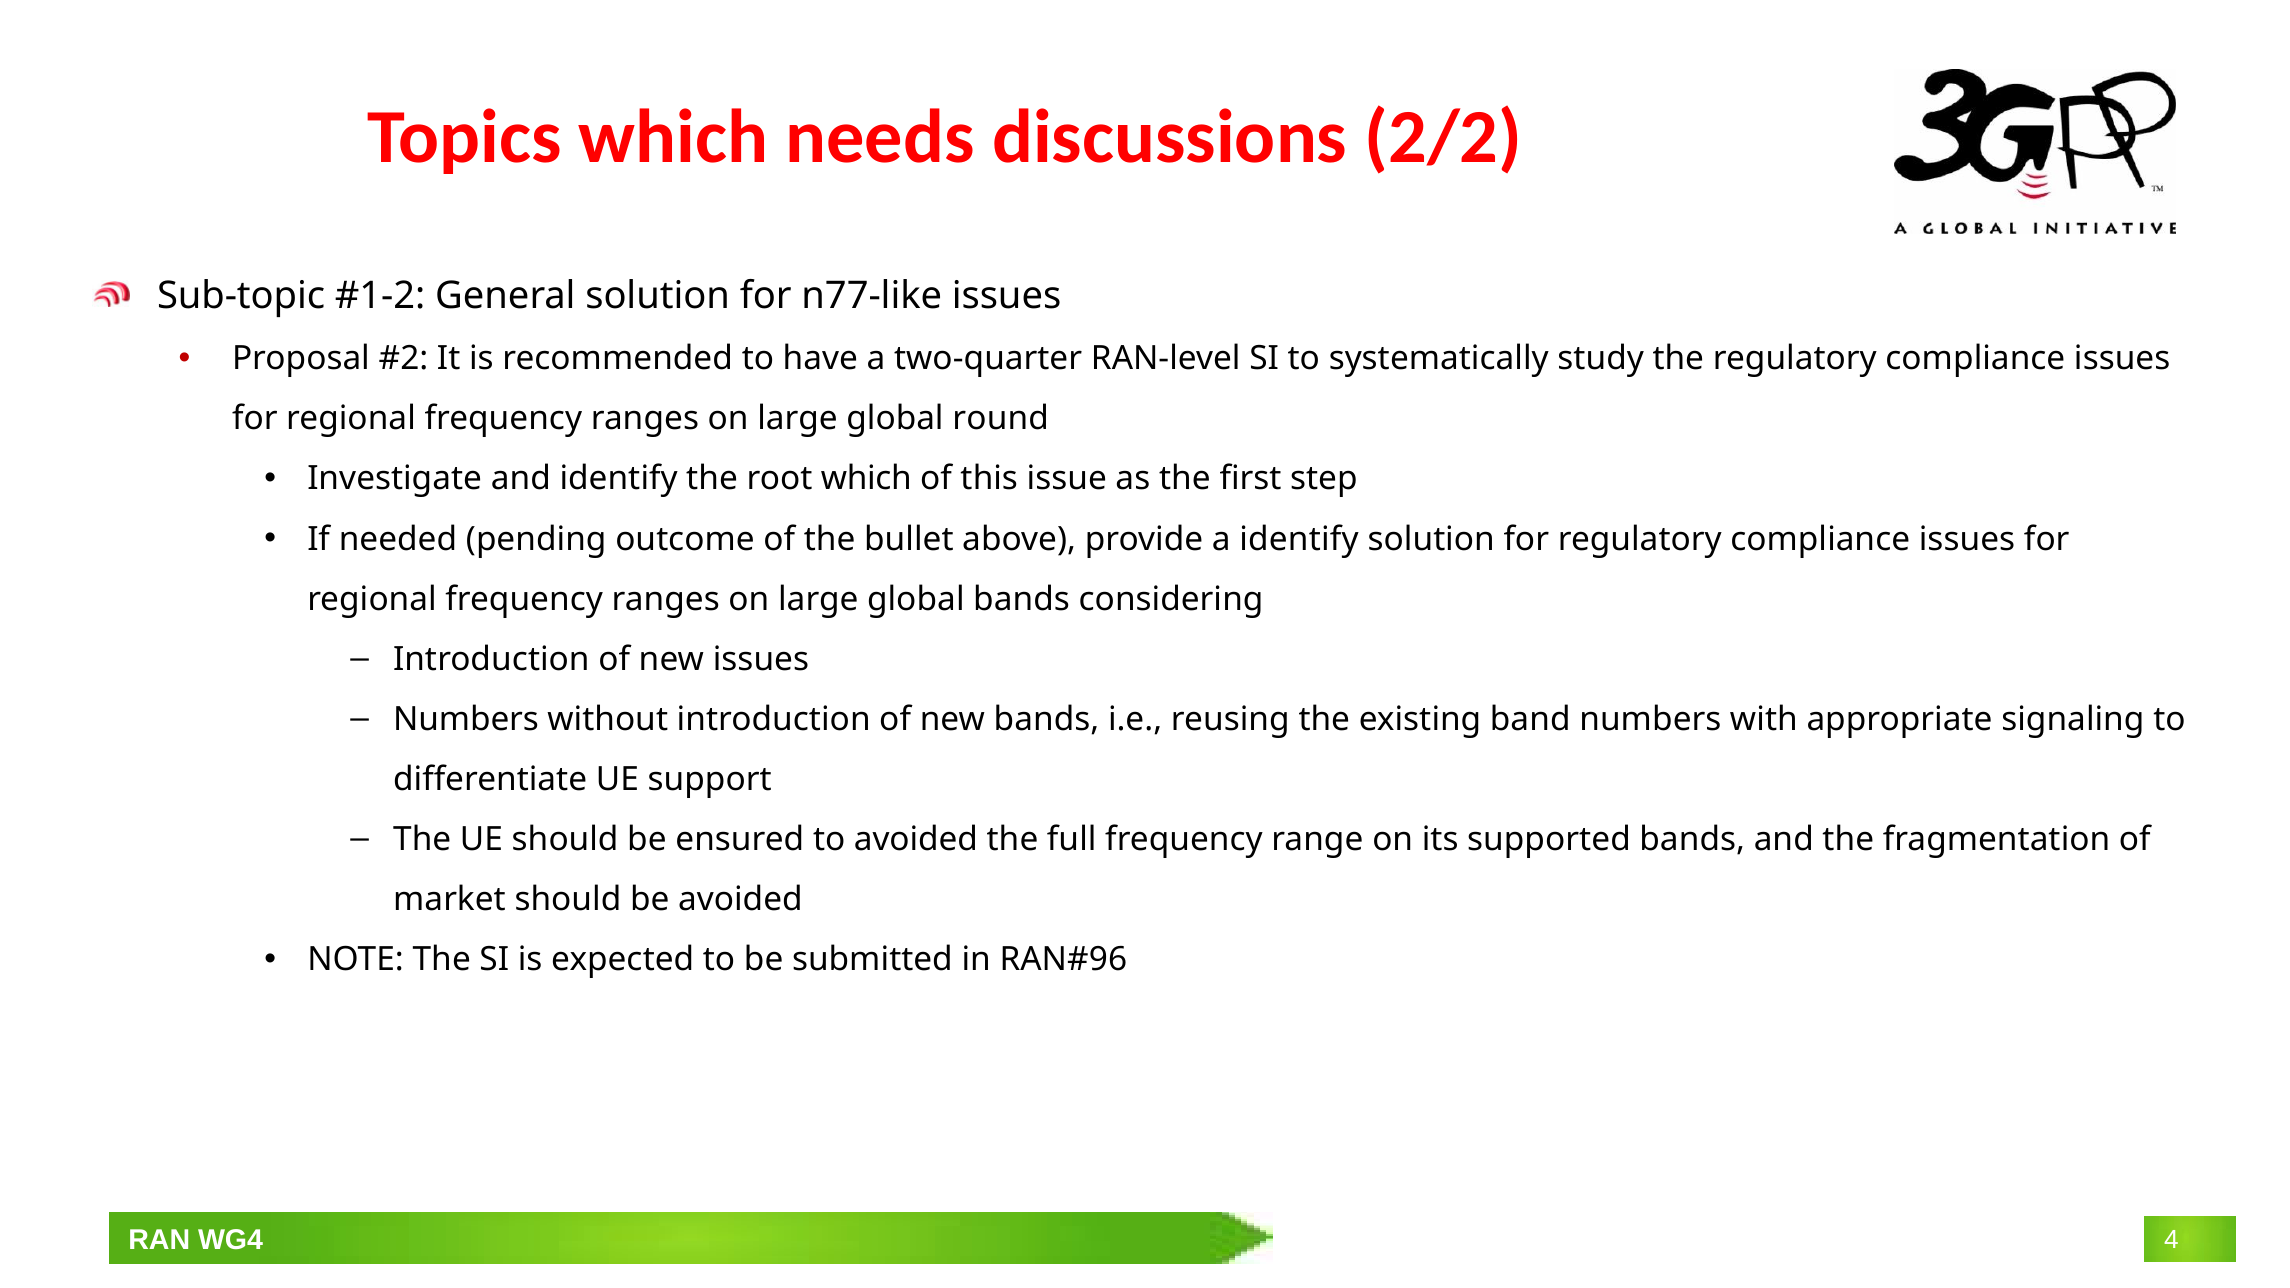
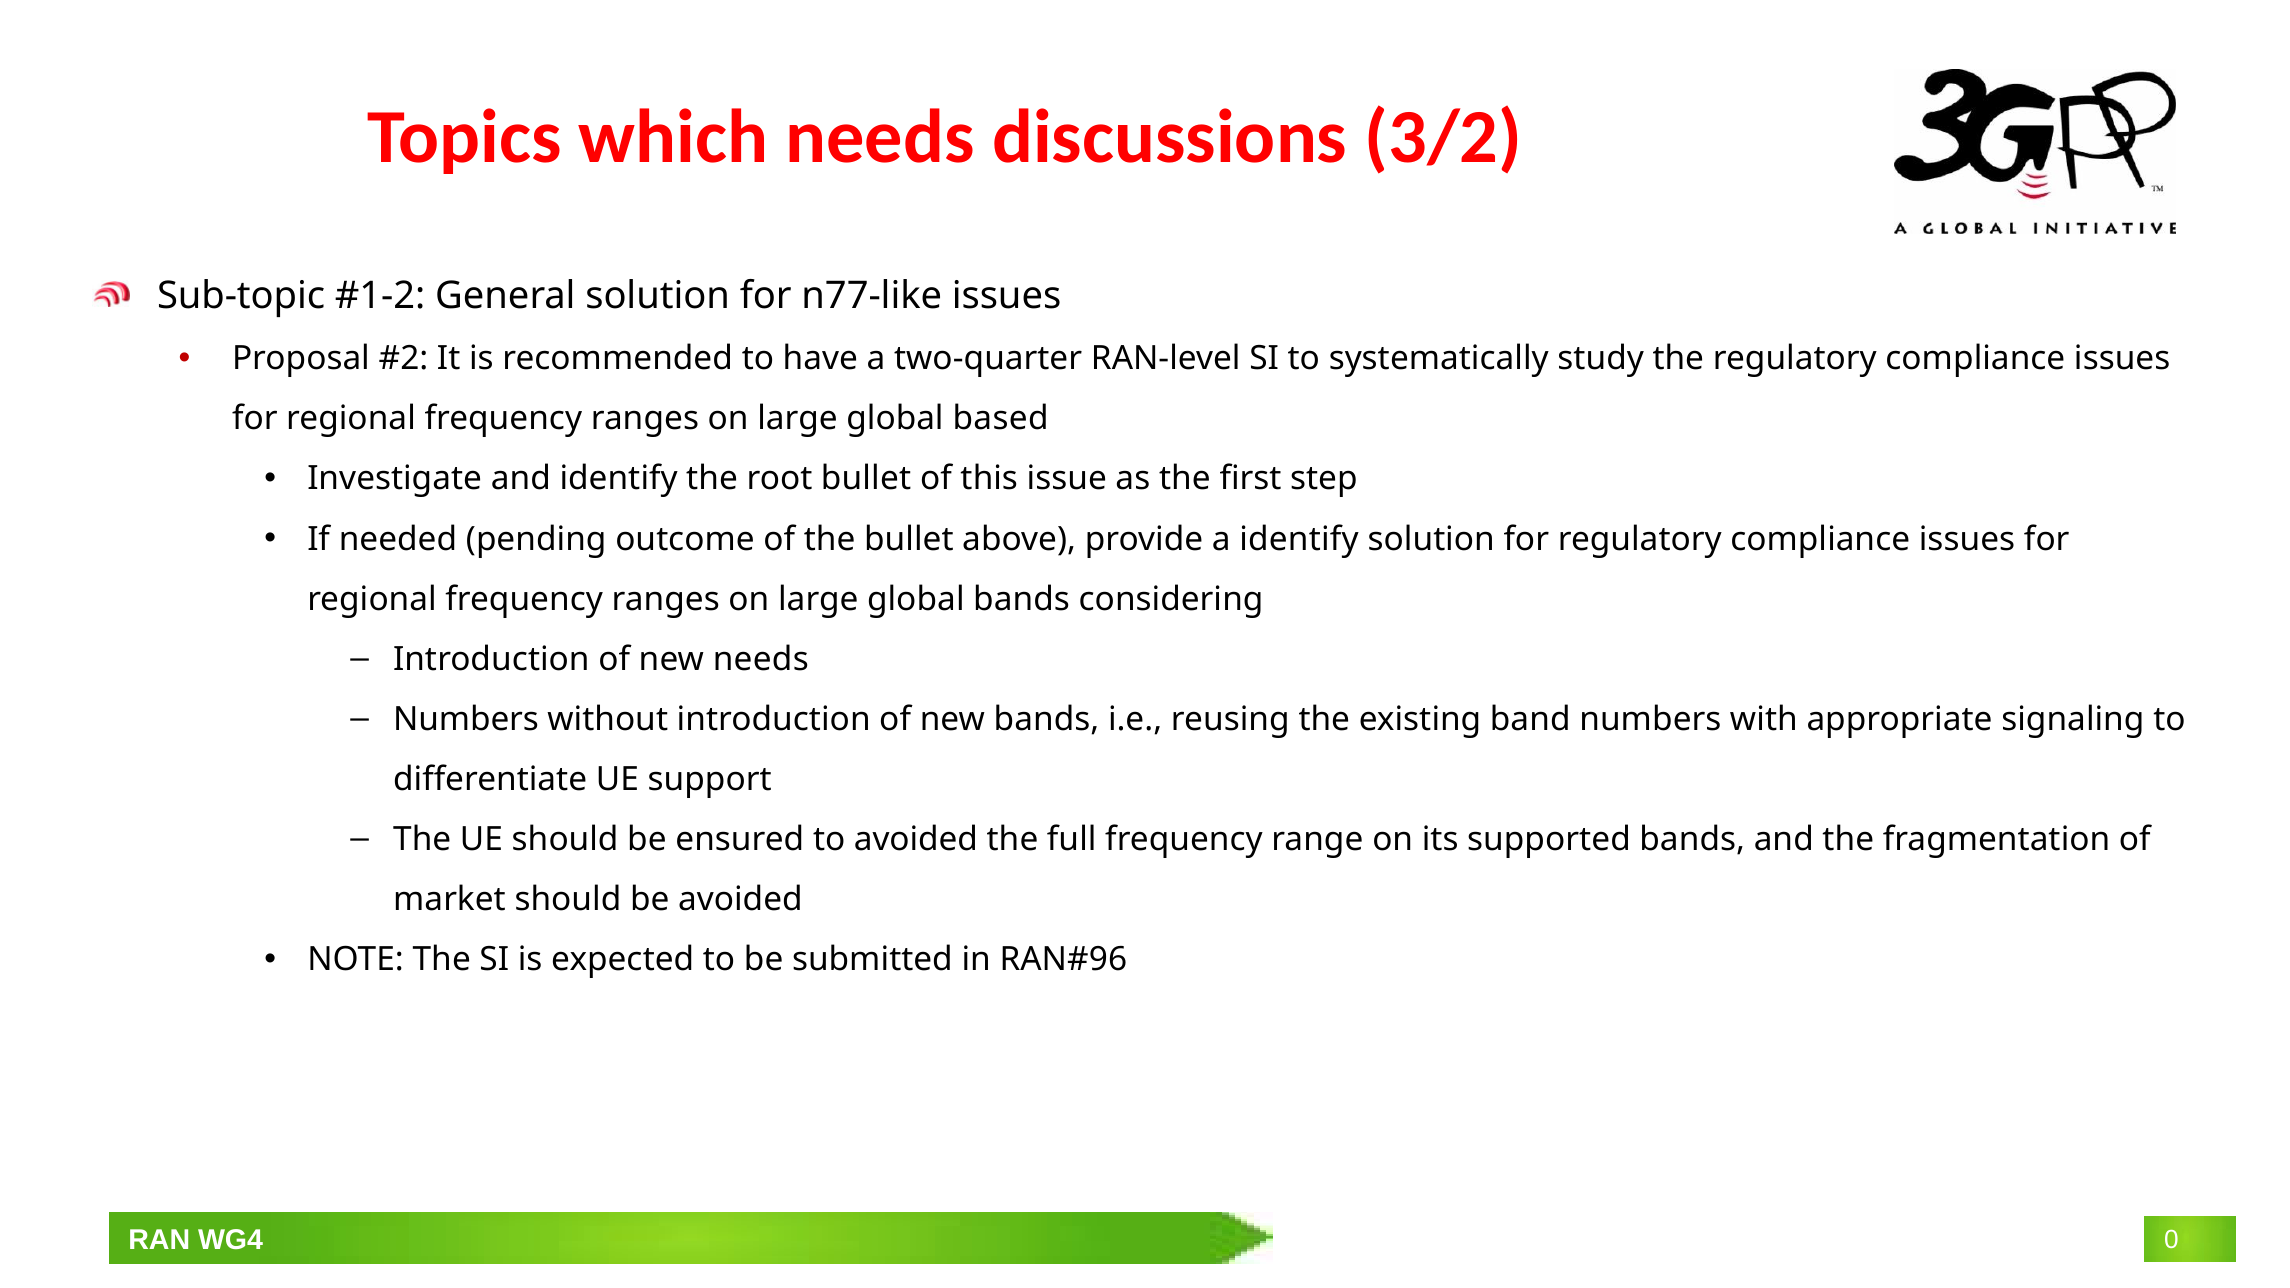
2/2: 2/2 -> 3/2
round: round -> based
root which: which -> bullet
new issues: issues -> needs
4: 4 -> 0
